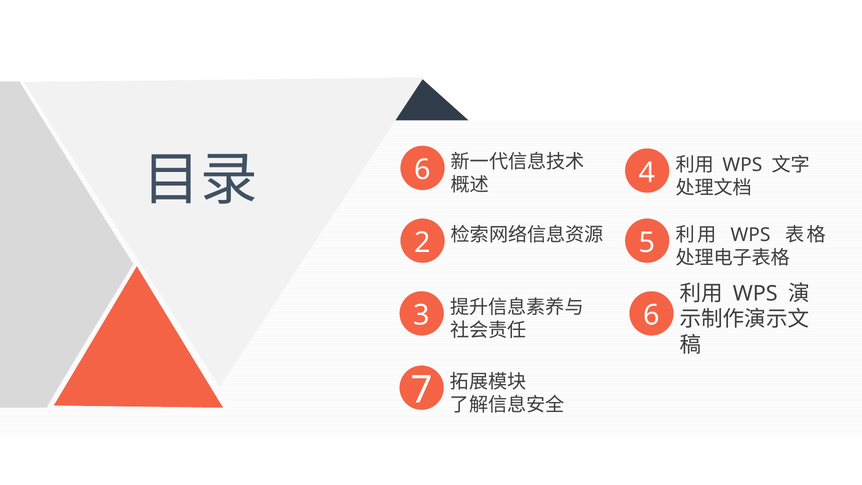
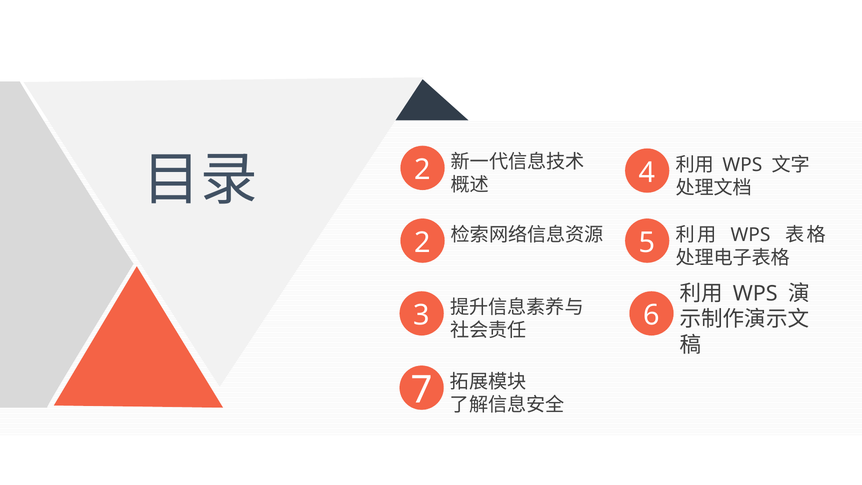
6 at (423, 170): 6 -> 2
